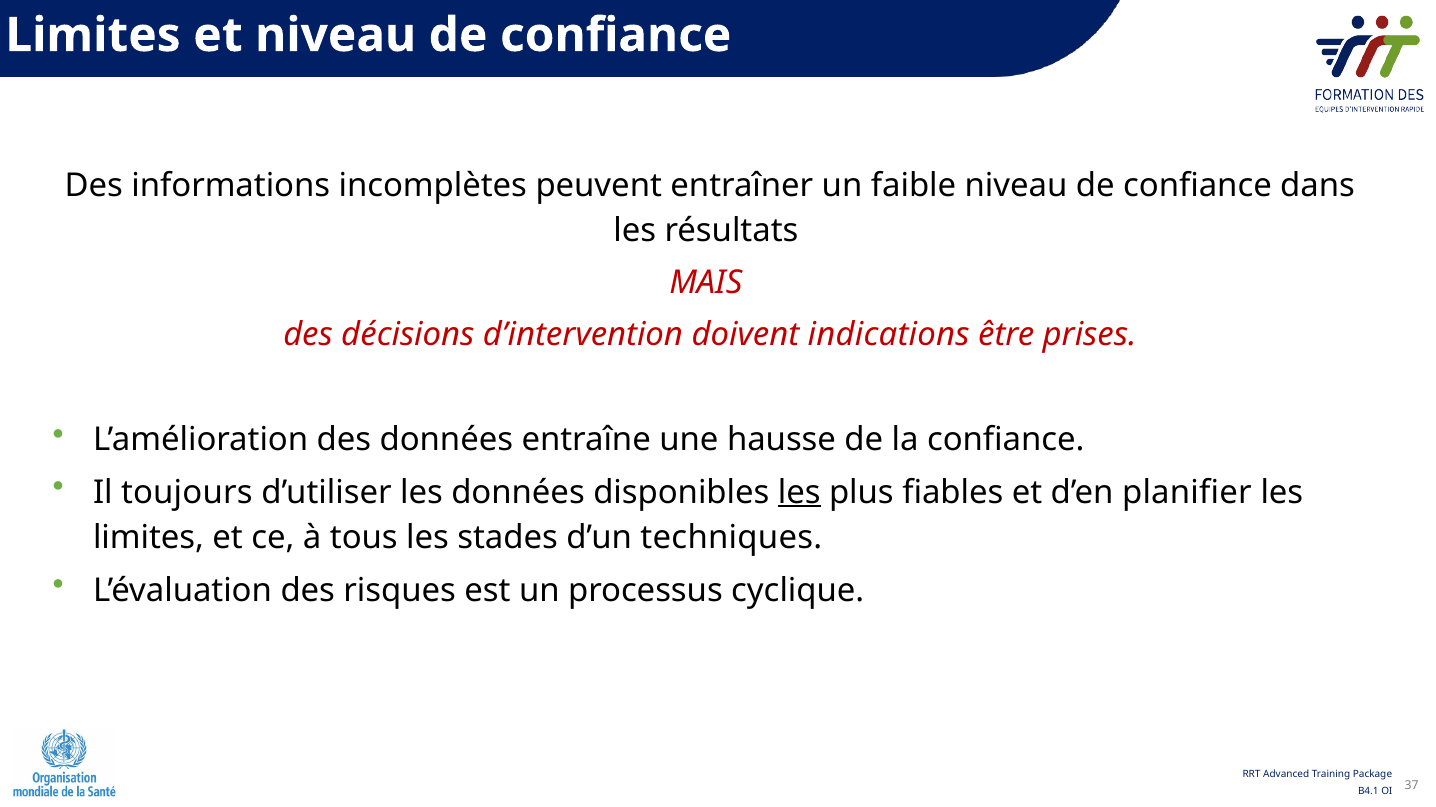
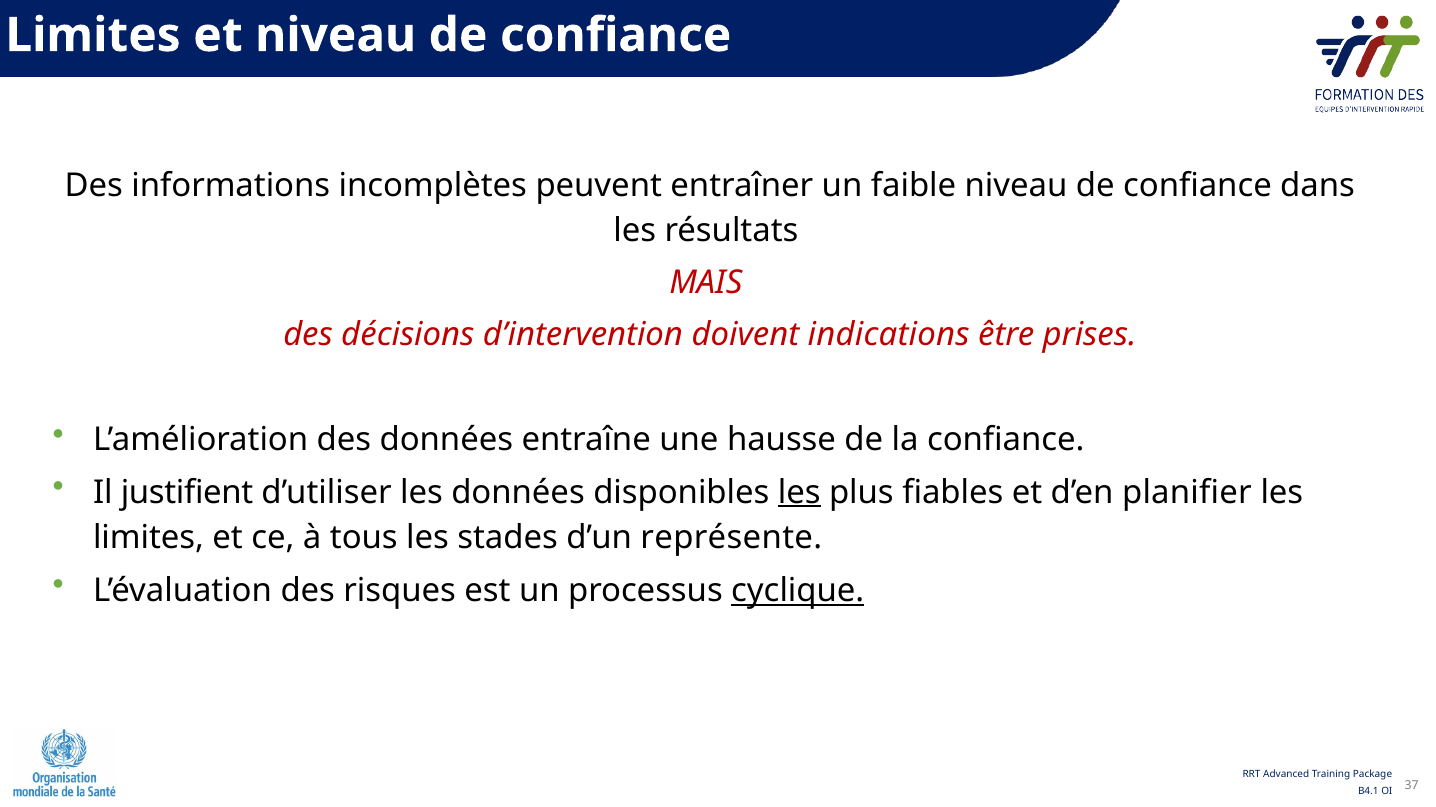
toujours: toujours -> justifient
techniques: techniques -> représente
cyclique underline: none -> present
